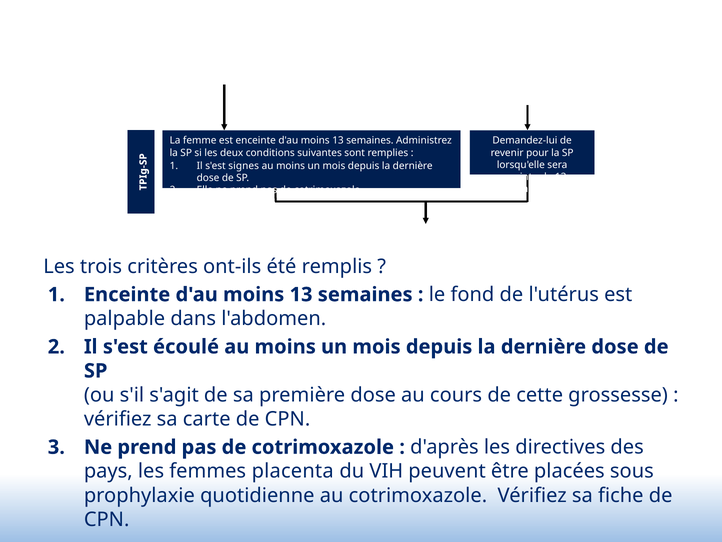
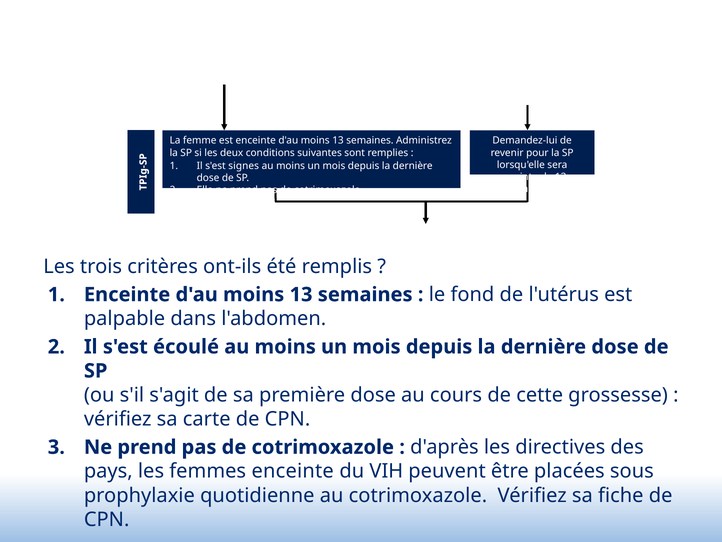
femmes placenta: placenta -> enceinte
